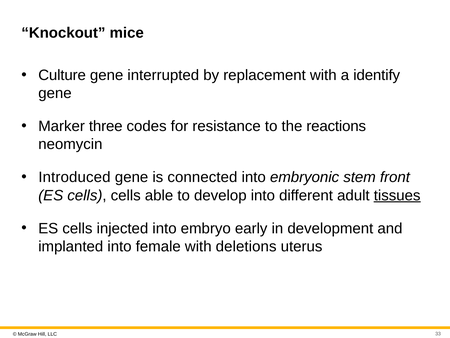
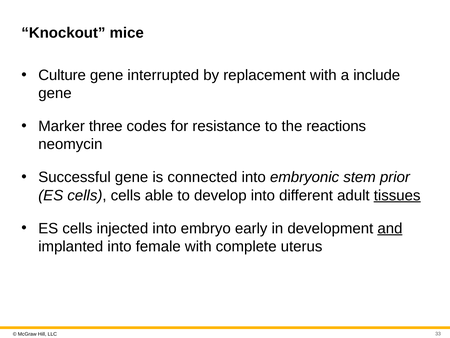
identify: identify -> include
Introduced: Introduced -> Successful
front: front -> prior
and underline: none -> present
deletions: deletions -> complete
